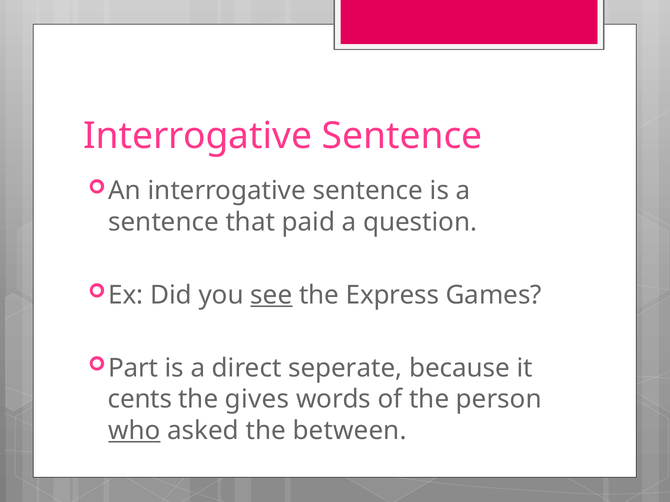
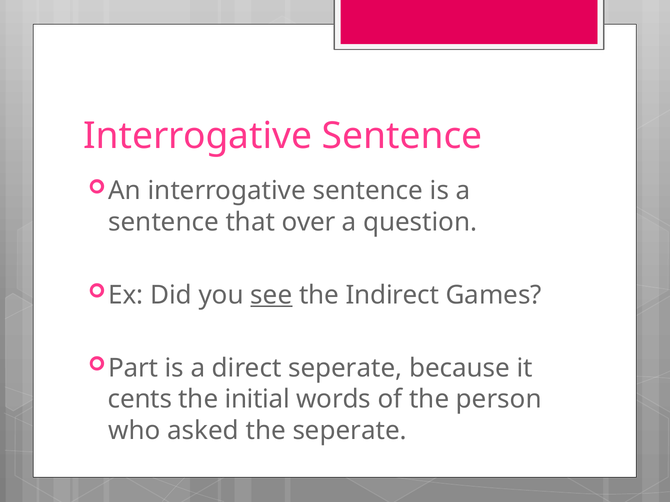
paid: paid -> over
Express: Express -> Indirect
gives: gives -> initial
who underline: present -> none
the between: between -> seperate
